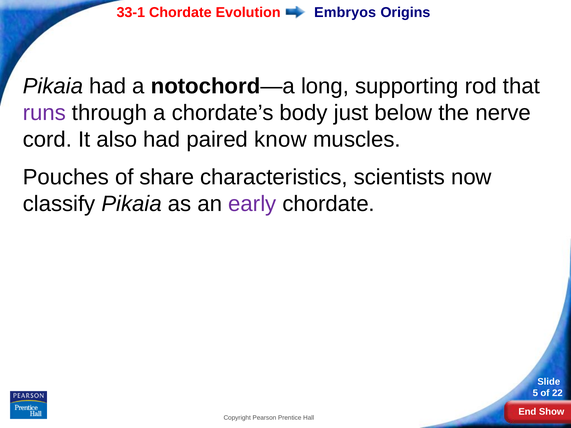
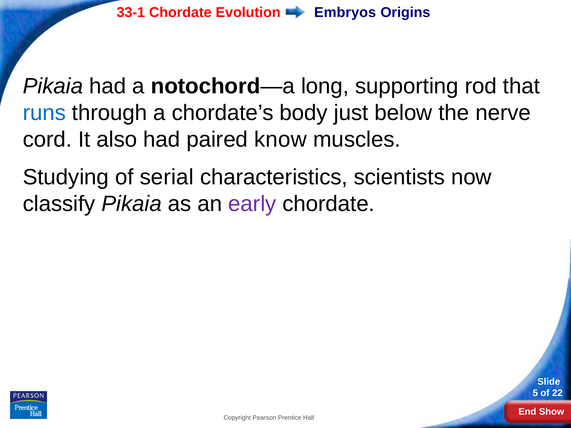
runs colour: purple -> blue
Pouches: Pouches -> Studying
share: share -> serial
